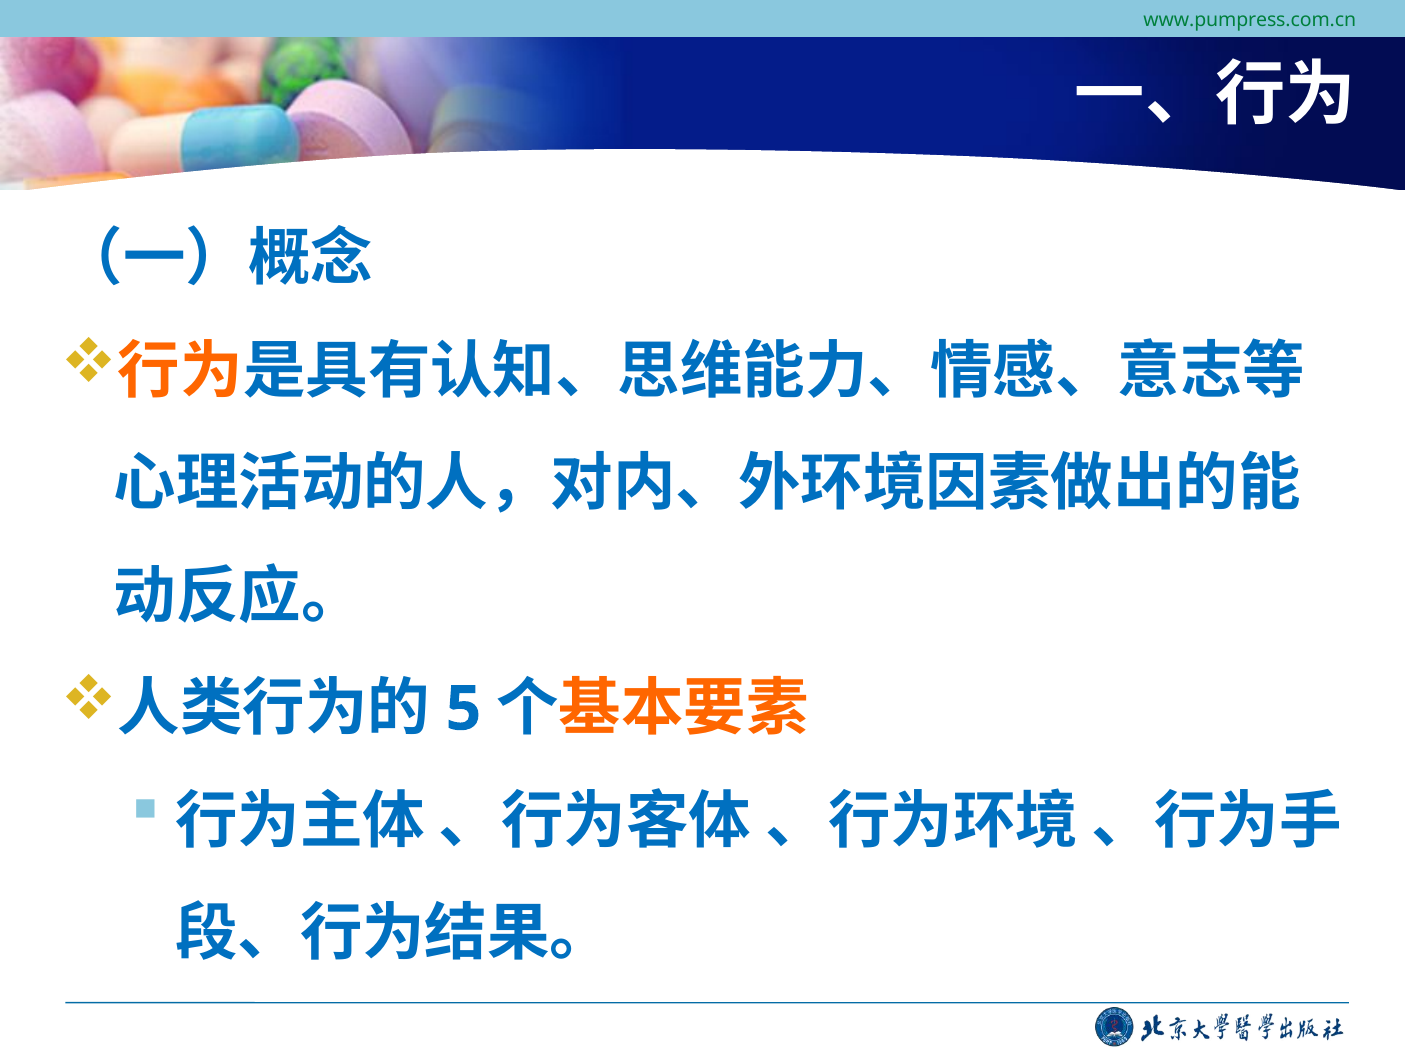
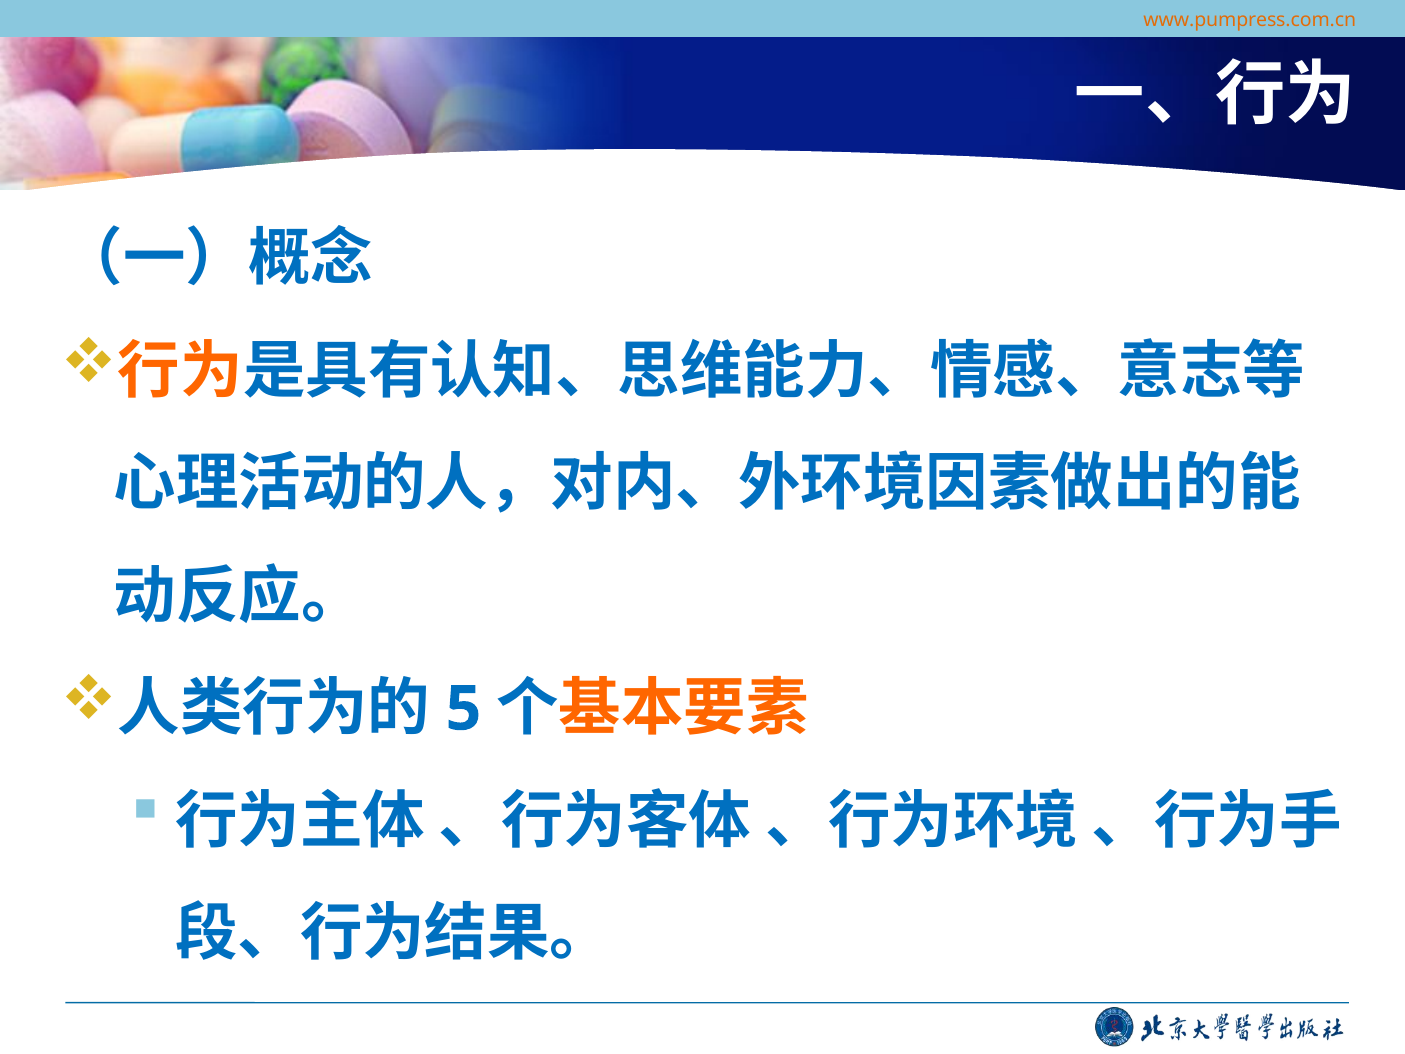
www.pumpress.com.cn colour: green -> orange
